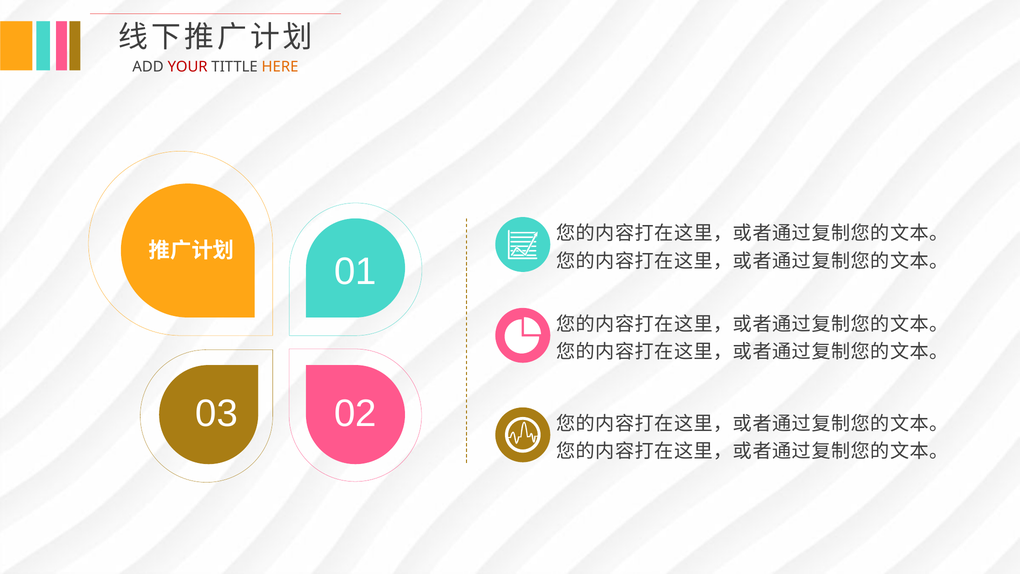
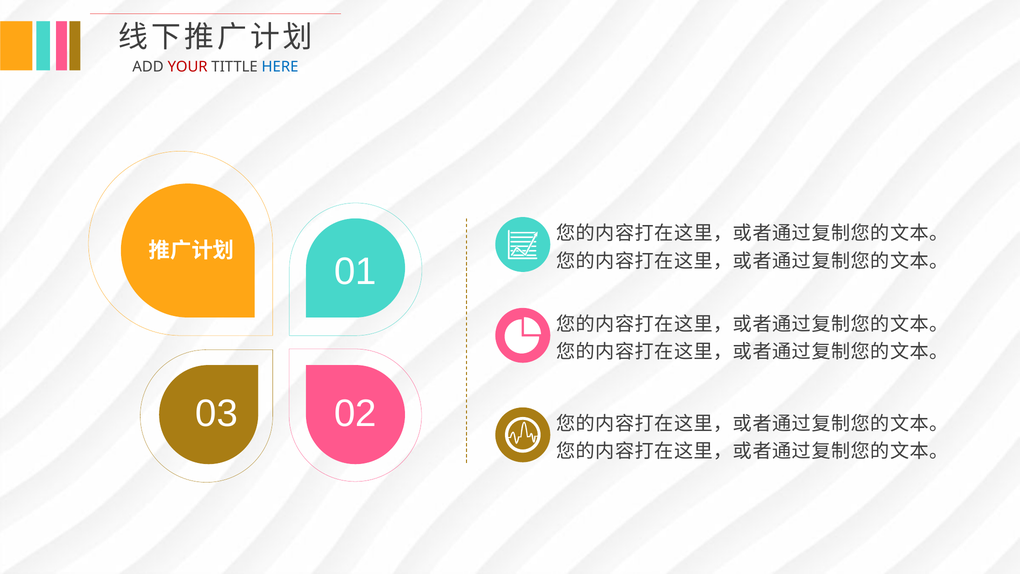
HERE colour: orange -> blue
